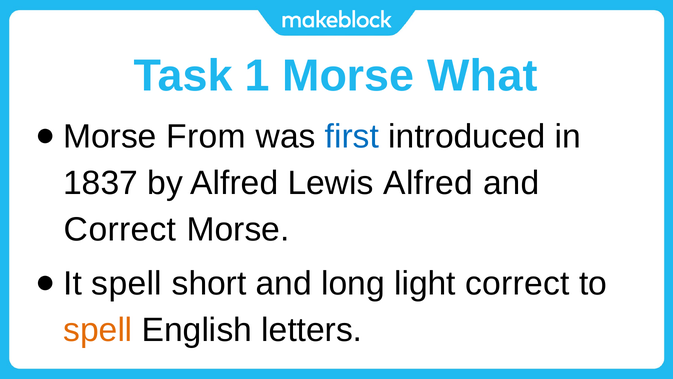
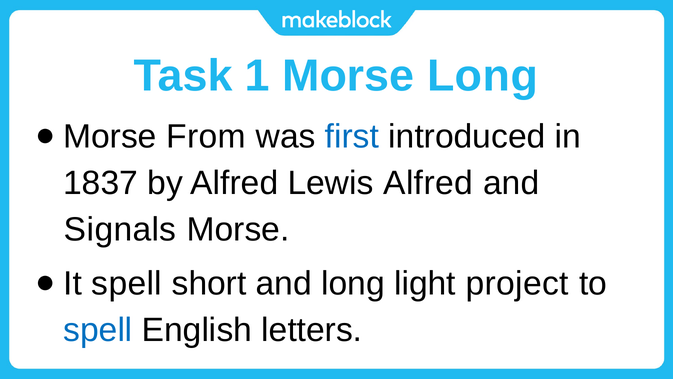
Morse What: What -> Long
Correct at (120, 229): Correct -> Signals
light correct: correct -> project
spell at (98, 330) colour: orange -> blue
